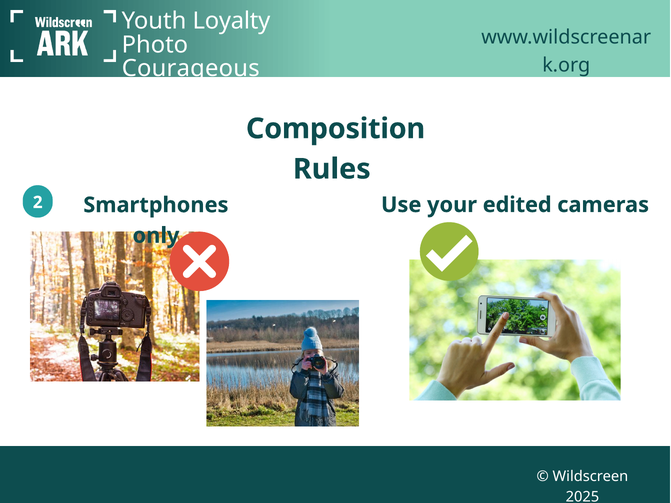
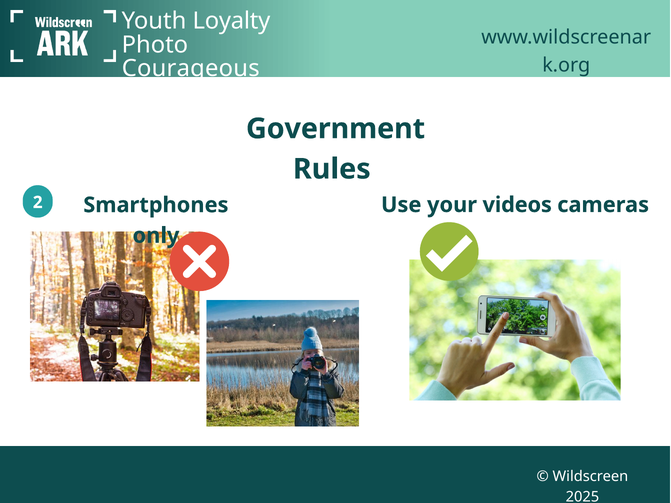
Composition: Composition -> Government
edited: edited -> videos
